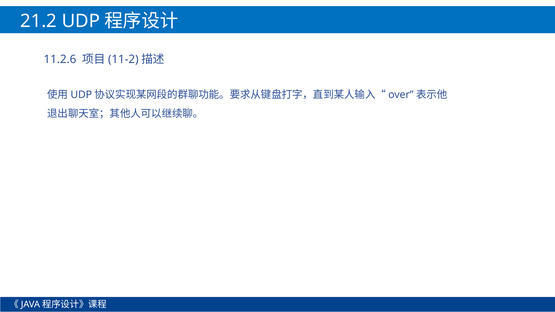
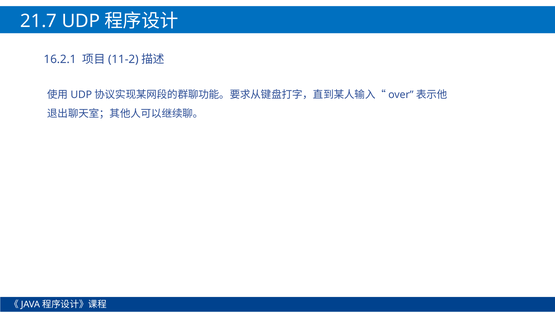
21.2: 21.2 -> 21.7
11.2.6: 11.2.6 -> 16.2.1
